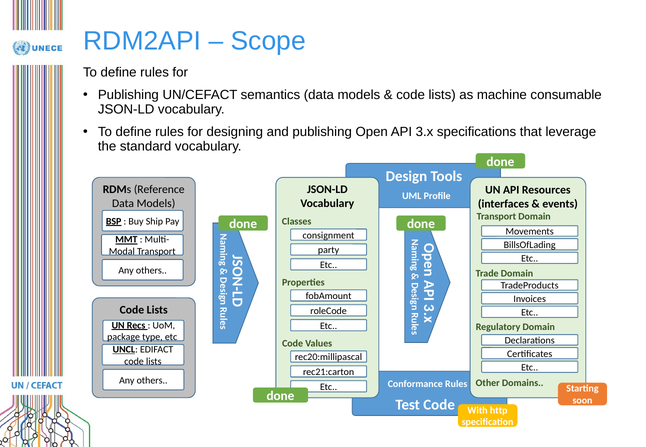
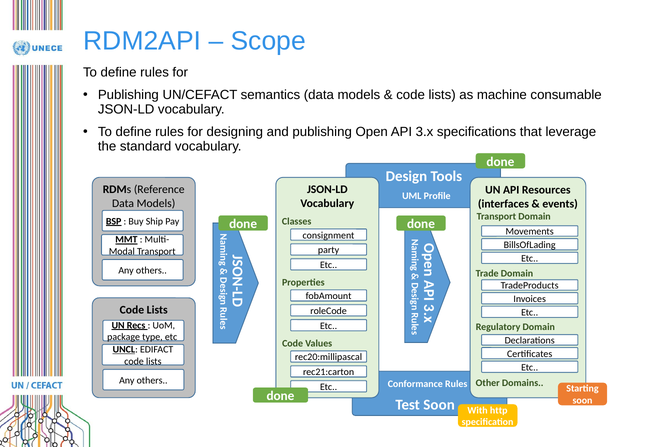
Test Code: Code -> Soon
